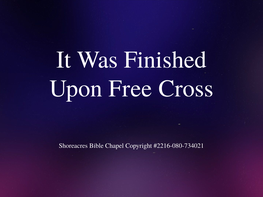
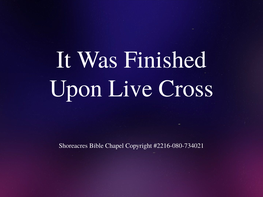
Free: Free -> Live
